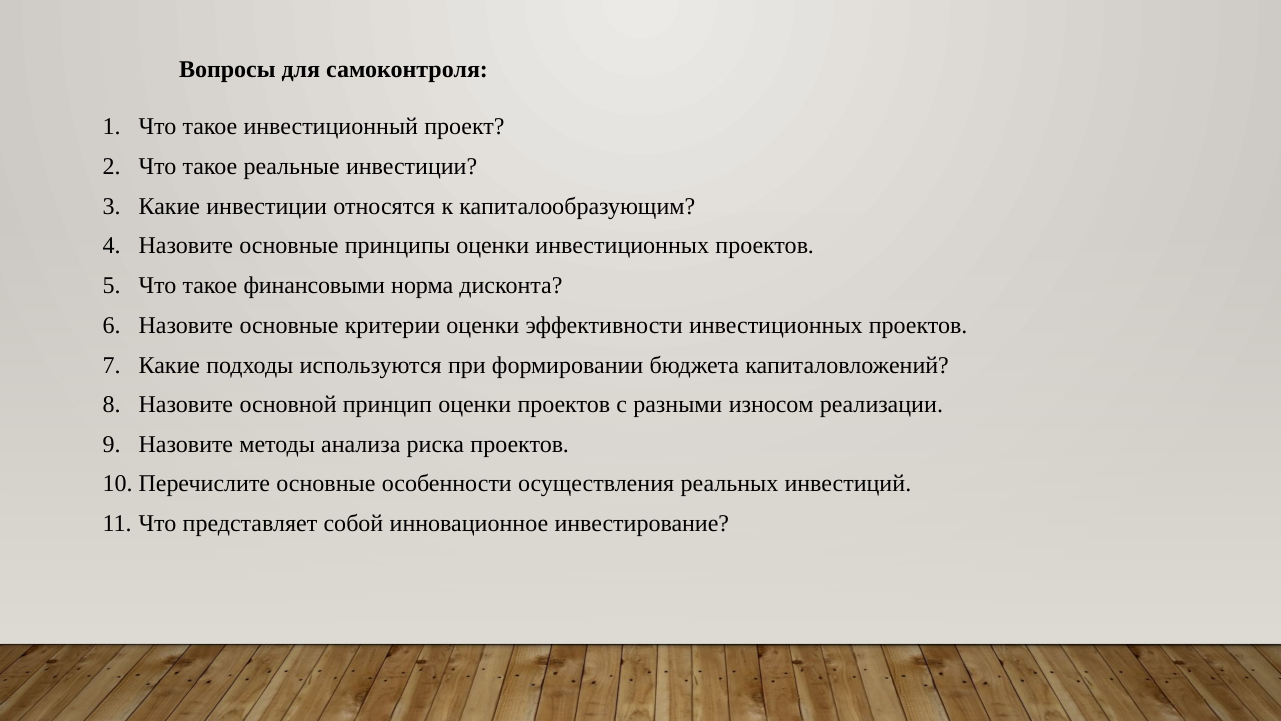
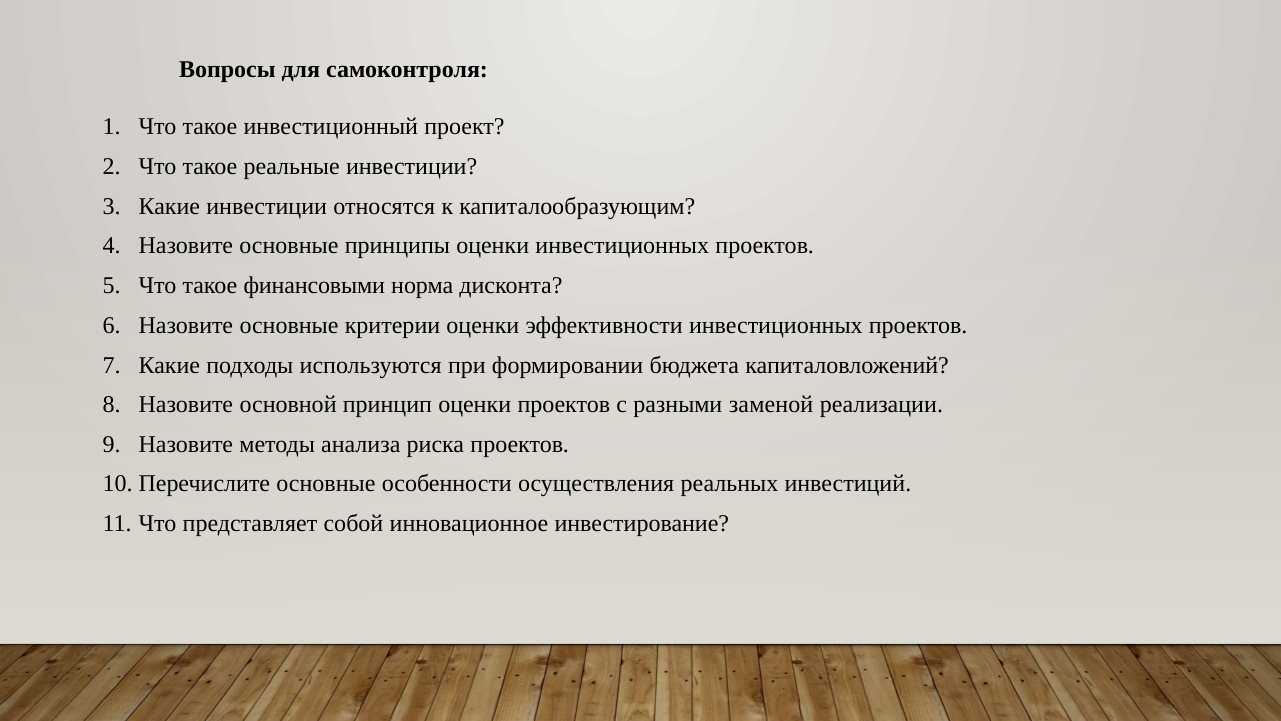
износом: износом -> заменой
